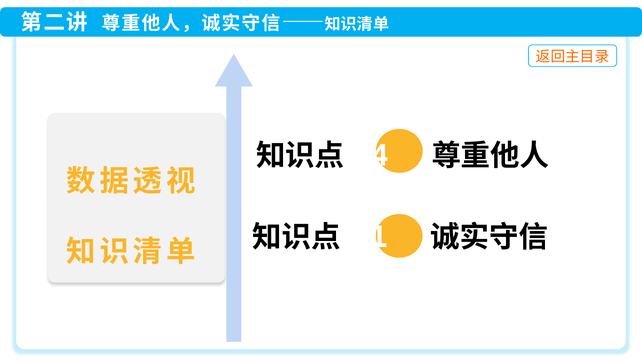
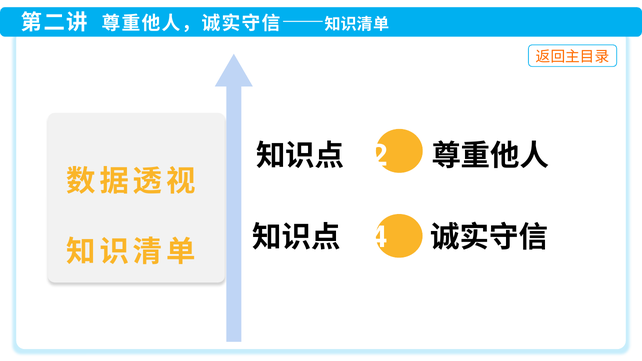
4: 4 -> 2
1: 1 -> 4
